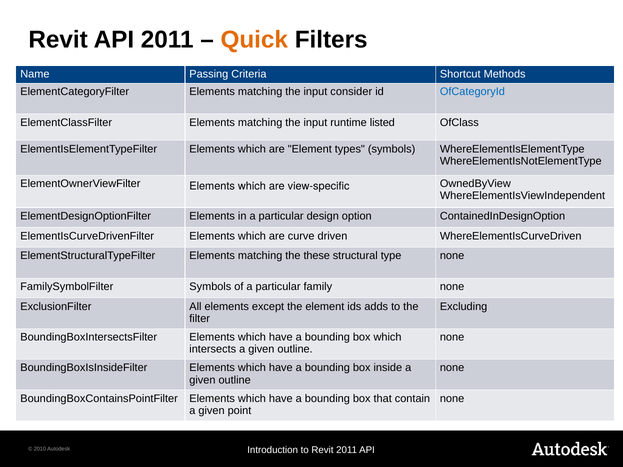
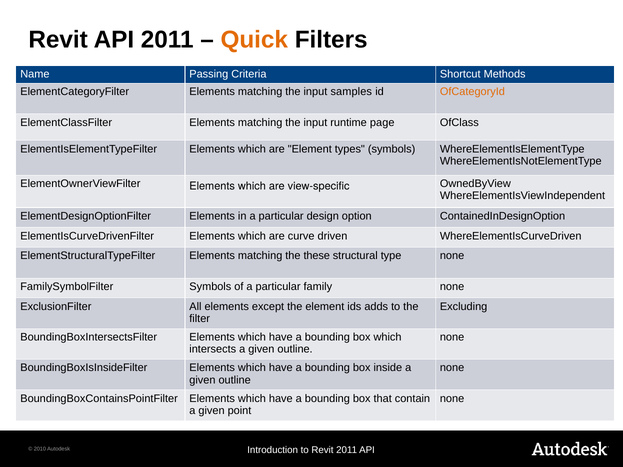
consider: consider -> samples
OfCategoryId colour: blue -> orange
listed: listed -> page
